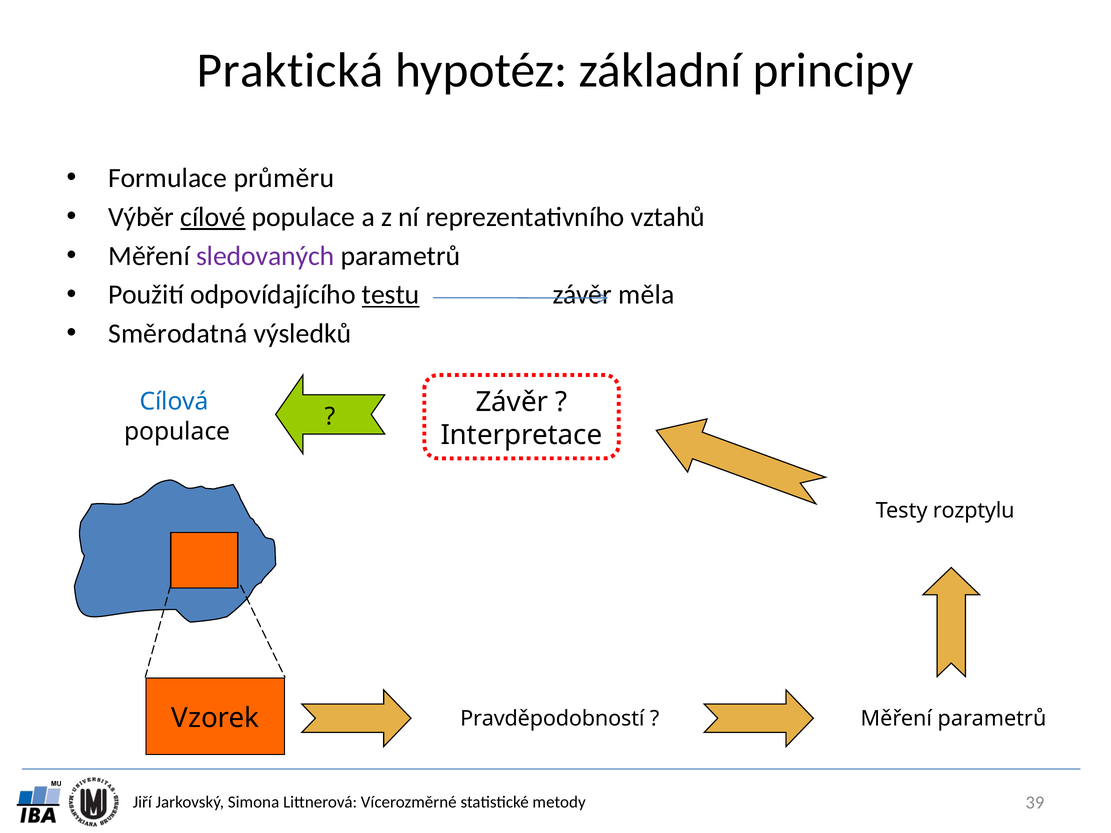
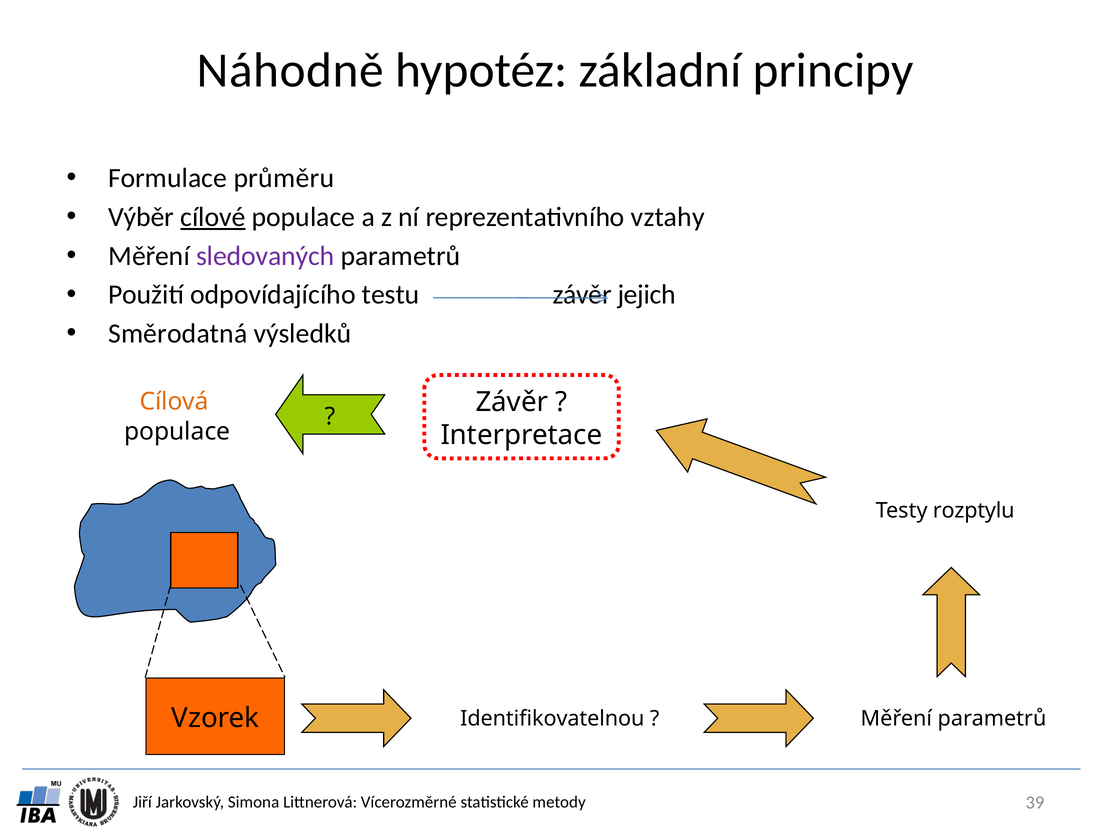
Praktická: Praktická -> Náhodně
vztahů: vztahů -> vztahy
testu underline: present -> none
měla: měla -> jejich
Cílová colour: blue -> orange
Pravděpodobností: Pravděpodobností -> Identifikovatelnou
